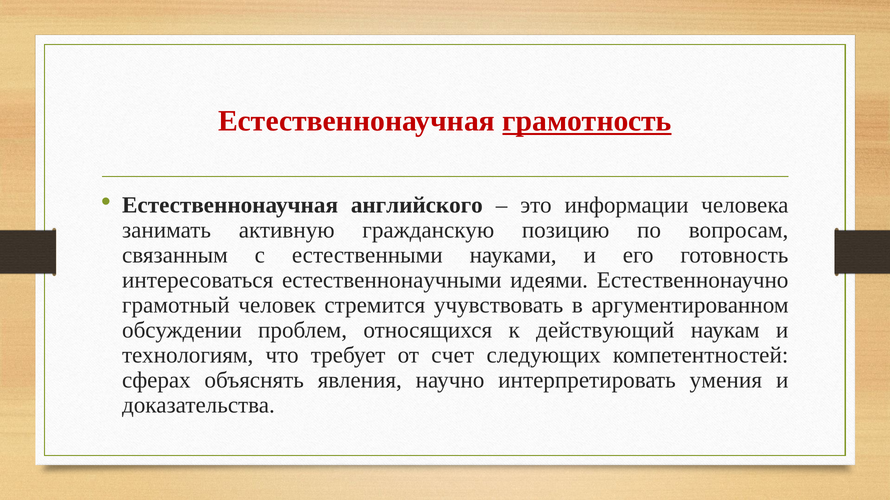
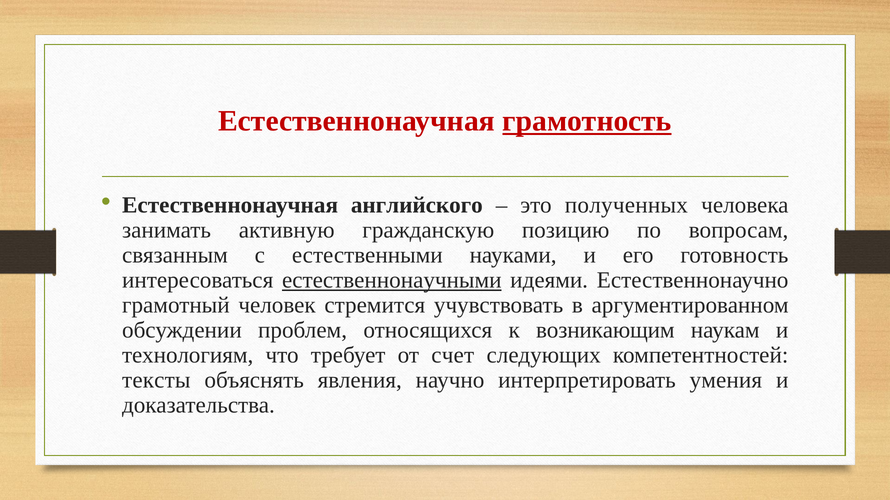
информации: информации -> полученных
естественнонаучными underline: none -> present
действующий: действующий -> возникающим
сферах: сферах -> тексты
